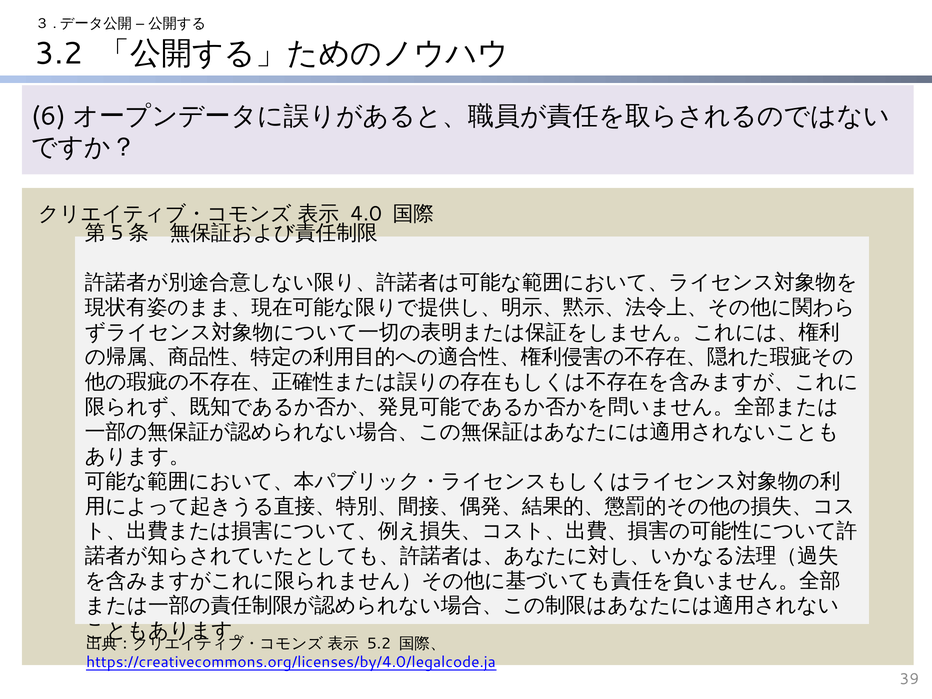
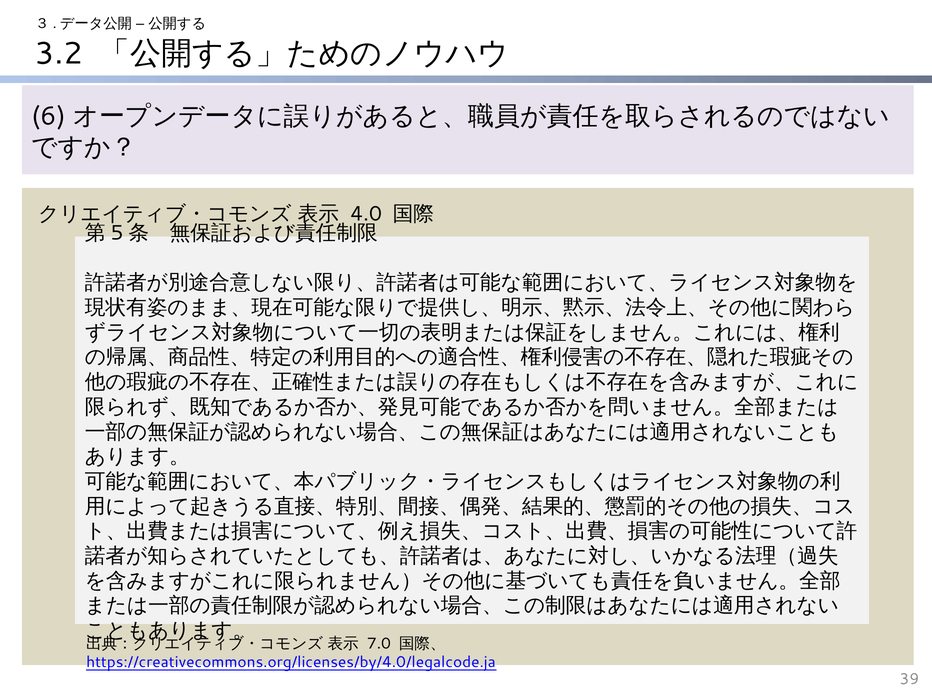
5.2: 5.2 -> 7.0
